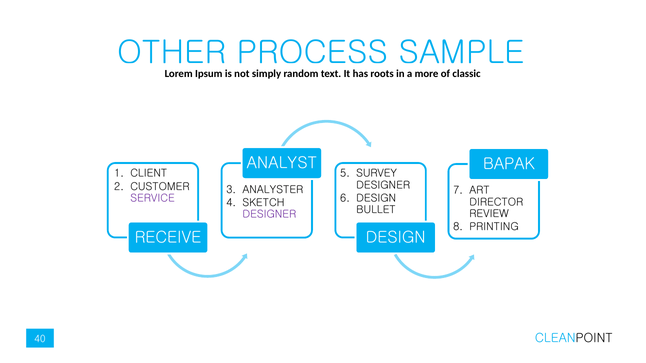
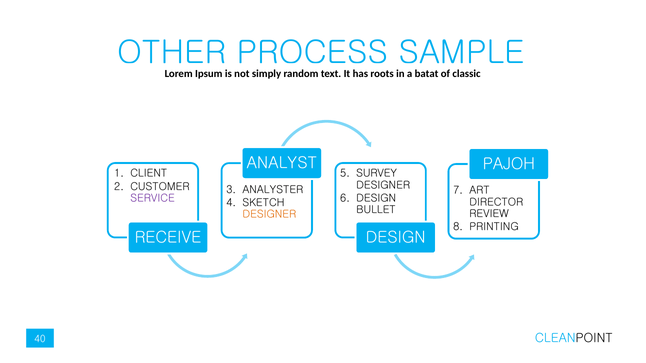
more: more -> batat
BAPAK: BAPAK -> PAJOH
DESIGNER at (269, 215) colour: purple -> orange
